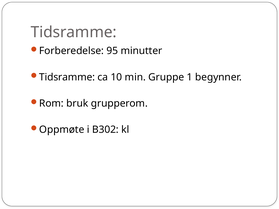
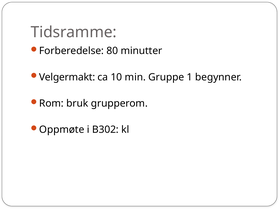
95: 95 -> 80
Tidsramme at (67, 77): Tidsramme -> Velgermakt
